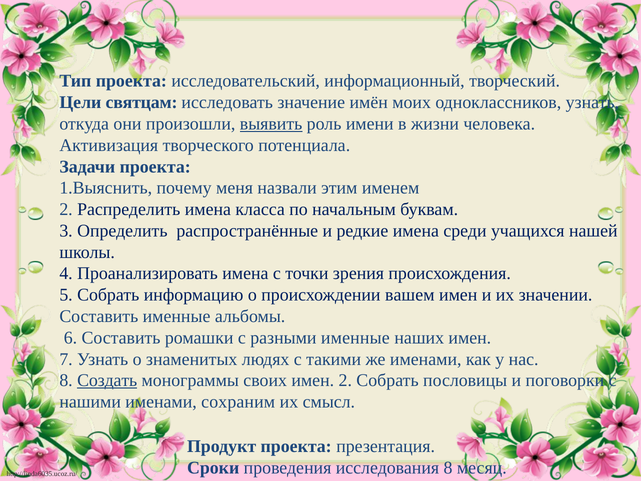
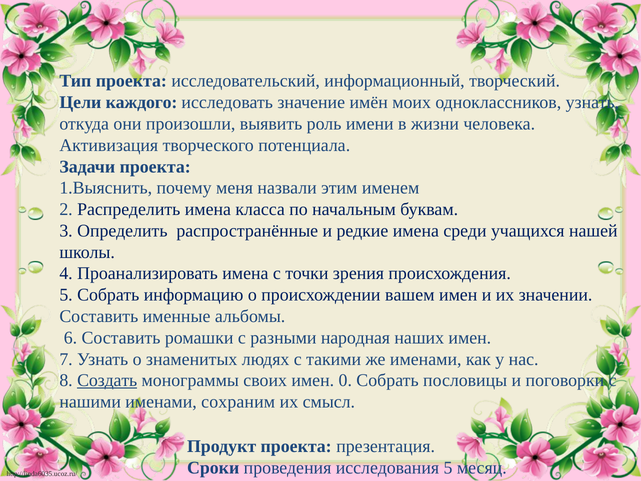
святцам: святцам -> каждого
выявить underline: present -> none
разными именные: именные -> народная
имен 2: 2 -> 0
исследования 8: 8 -> 5
